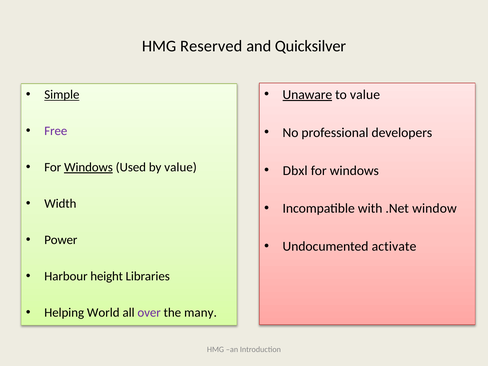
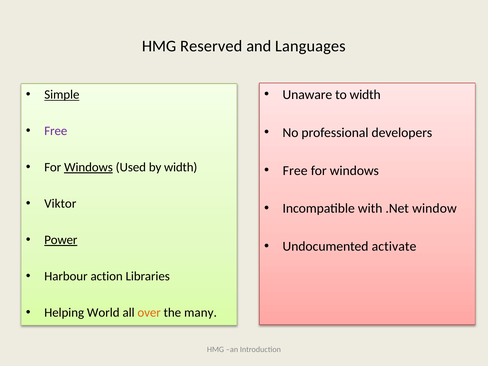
Quicksilver: Quicksilver -> Languages
Unaware underline: present -> none
to value: value -> width
by value: value -> width
Dbxl at (295, 171): Dbxl -> Free
Width: Width -> Viktor
Power underline: none -> present
height: height -> action
over colour: purple -> orange
